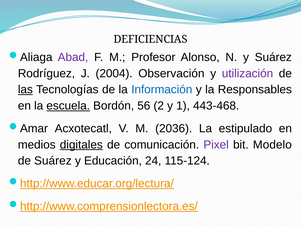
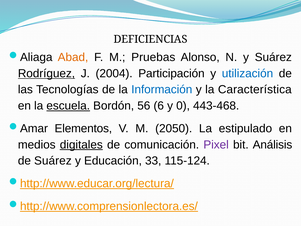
Abad colour: purple -> orange
Profesor: Profesor -> Pruebas
Rodríguez underline: none -> present
Observación: Observación -> Participación
utilización colour: purple -> blue
las underline: present -> none
Responsables: Responsables -> Característica
2: 2 -> 6
1: 1 -> 0
Acxotecatl: Acxotecatl -> Elementos
2036: 2036 -> 2050
Modelo: Modelo -> Análisis
24: 24 -> 33
